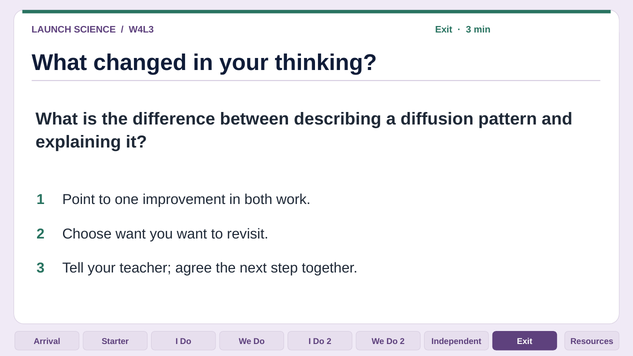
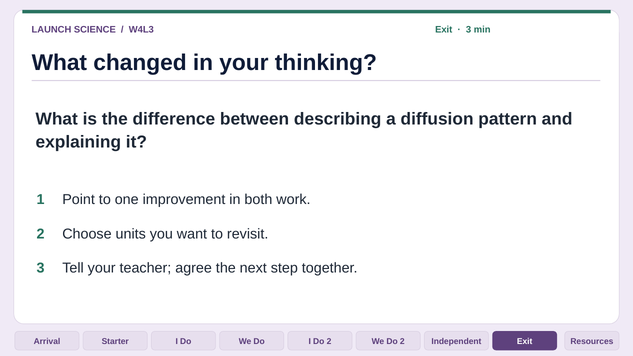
Choose want: want -> units
